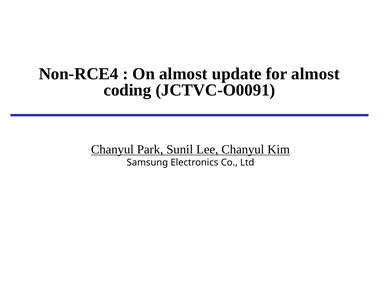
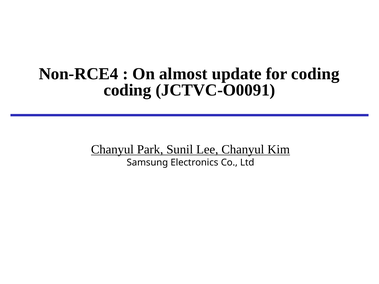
for almost: almost -> coding
